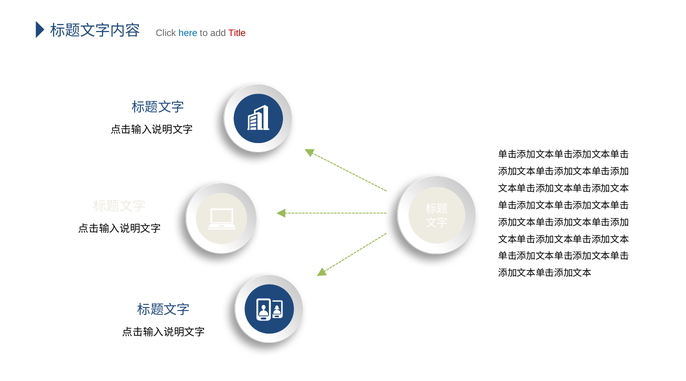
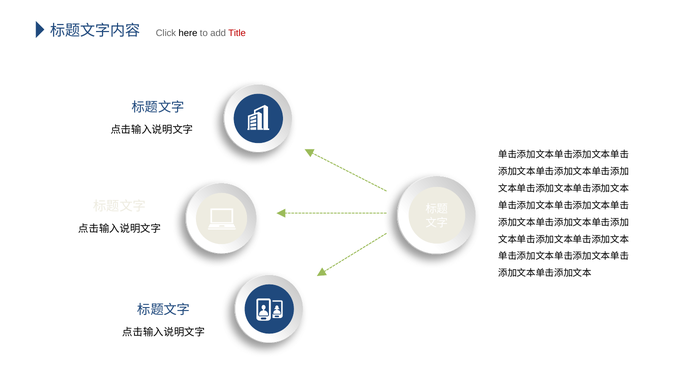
here colour: blue -> black
